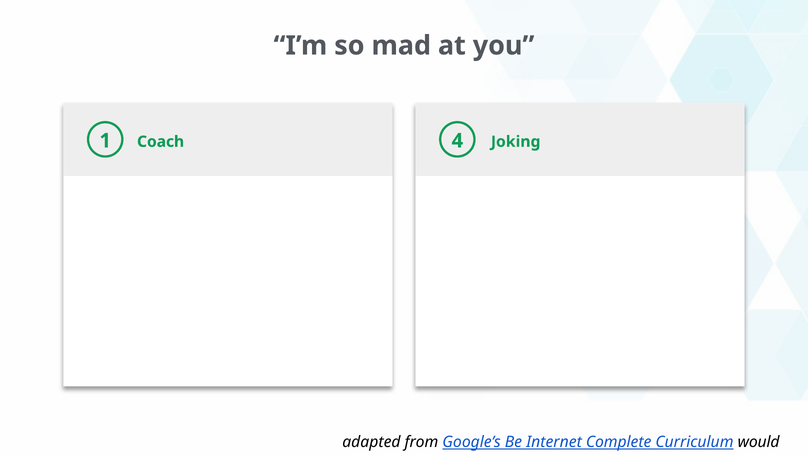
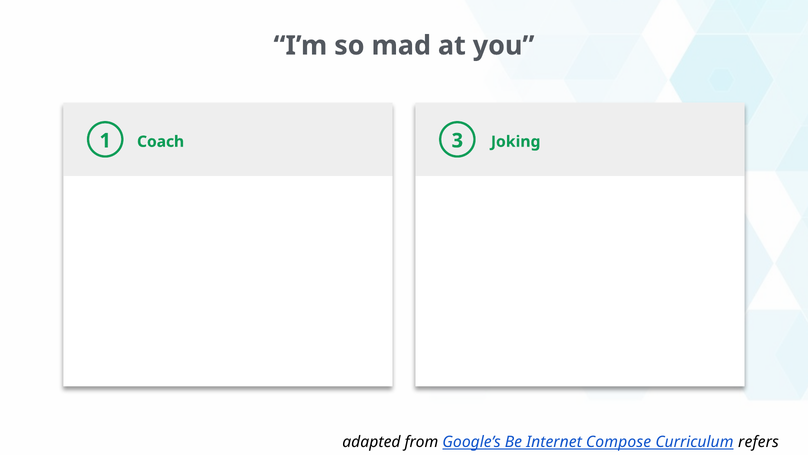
4: 4 -> 3
Complete: Complete -> Compose
would: would -> refers
